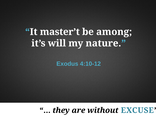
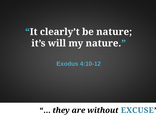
master’t: master’t -> clearly’t
be among: among -> nature
